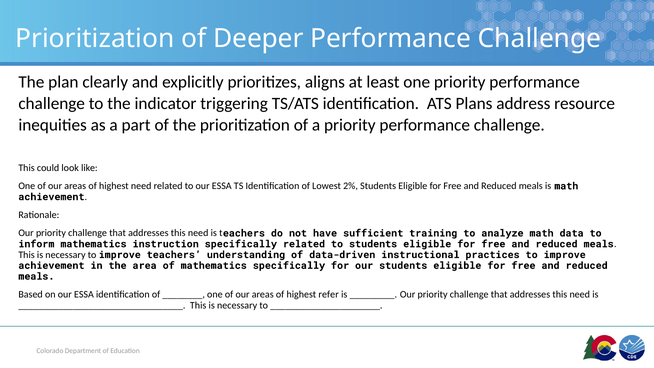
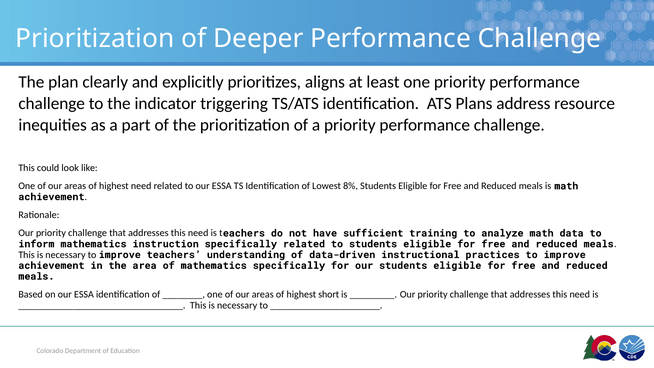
2%: 2% -> 8%
refer: refer -> short
